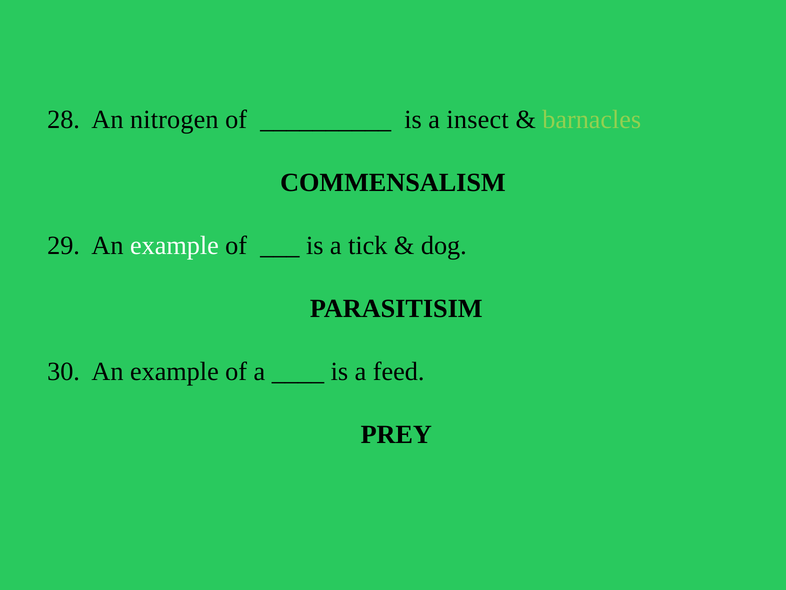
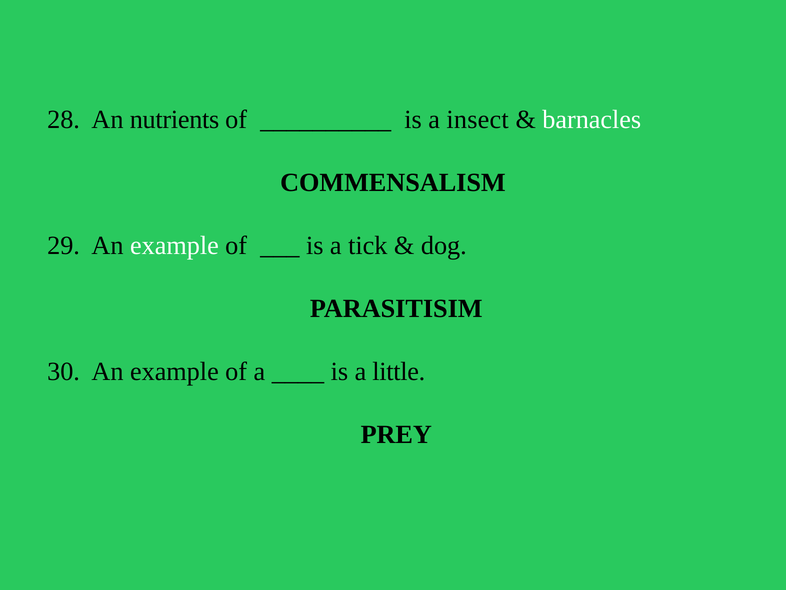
nitrogen: nitrogen -> nutrients
barnacles colour: light green -> white
feed: feed -> little
